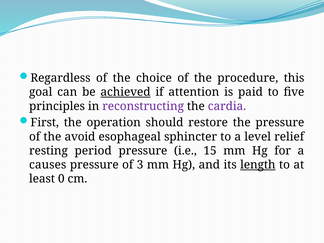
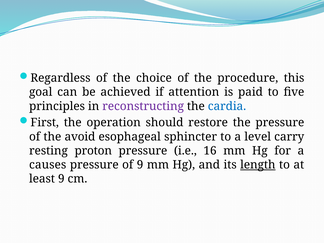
achieved underline: present -> none
cardia colour: purple -> blue
relief: relief -> carry
period: period -> proton
15: 15 -> 16
of 3: 3 -> 9
least 0: 0 -> 9
